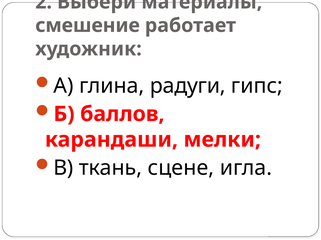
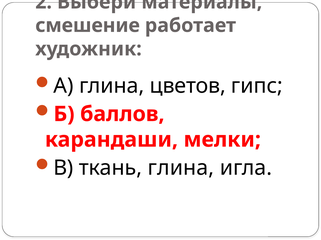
радуги: радуги -> цветов
ткань сцене: сцене -> глина
